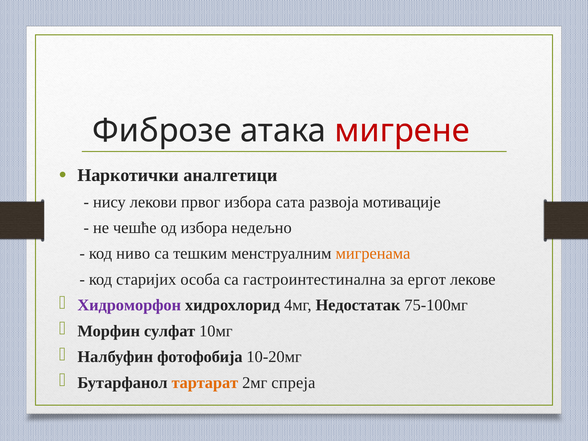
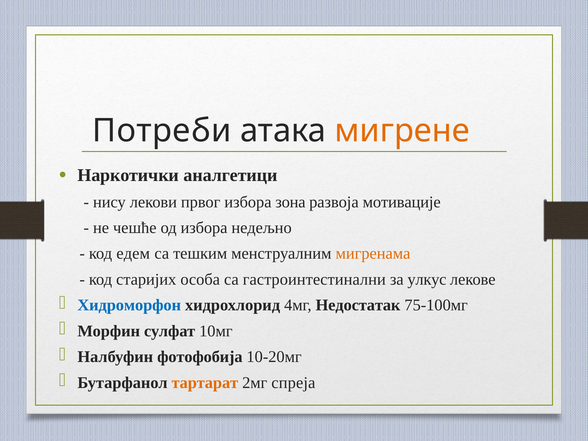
Фиброзе: Фиброзе -> Пoтрeби
мигрене colour: red -> orange
сата: сата -> зона
ниво: ниво -> едем
гастроинтестинална: гастроинтестинална -> гастроинтестинални
ергот: ергот -> улкус
Хидроморфон colour: purple -> blue
